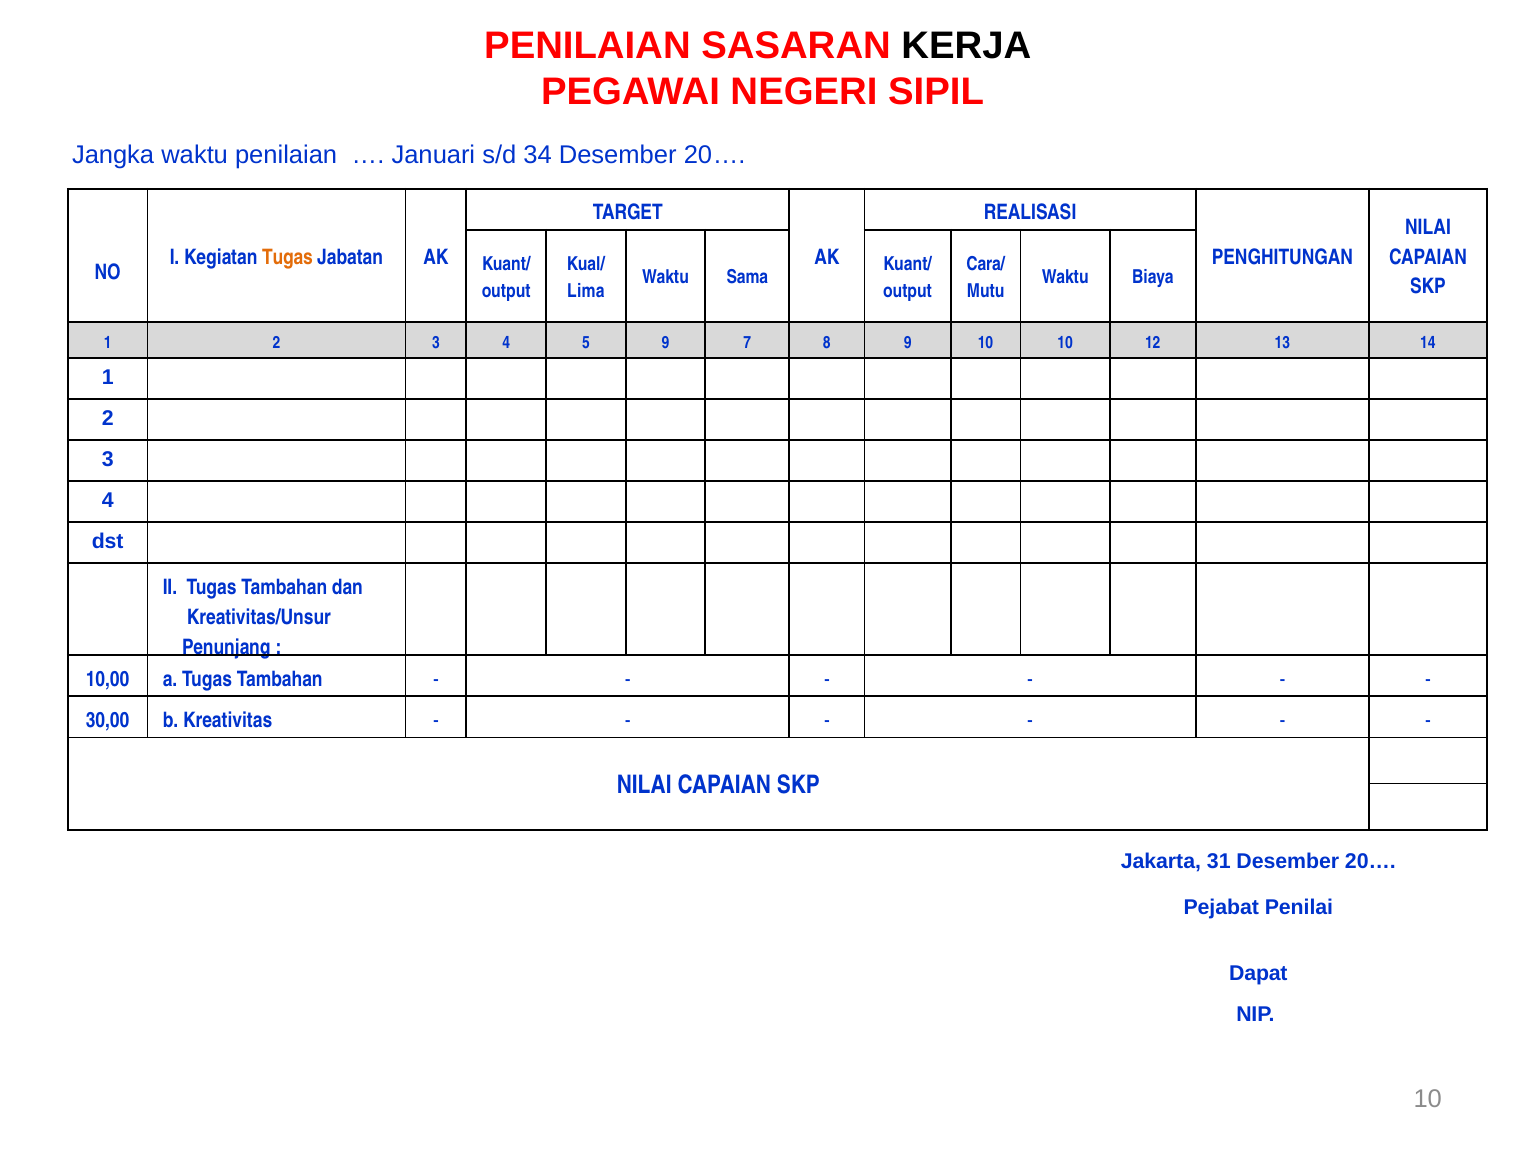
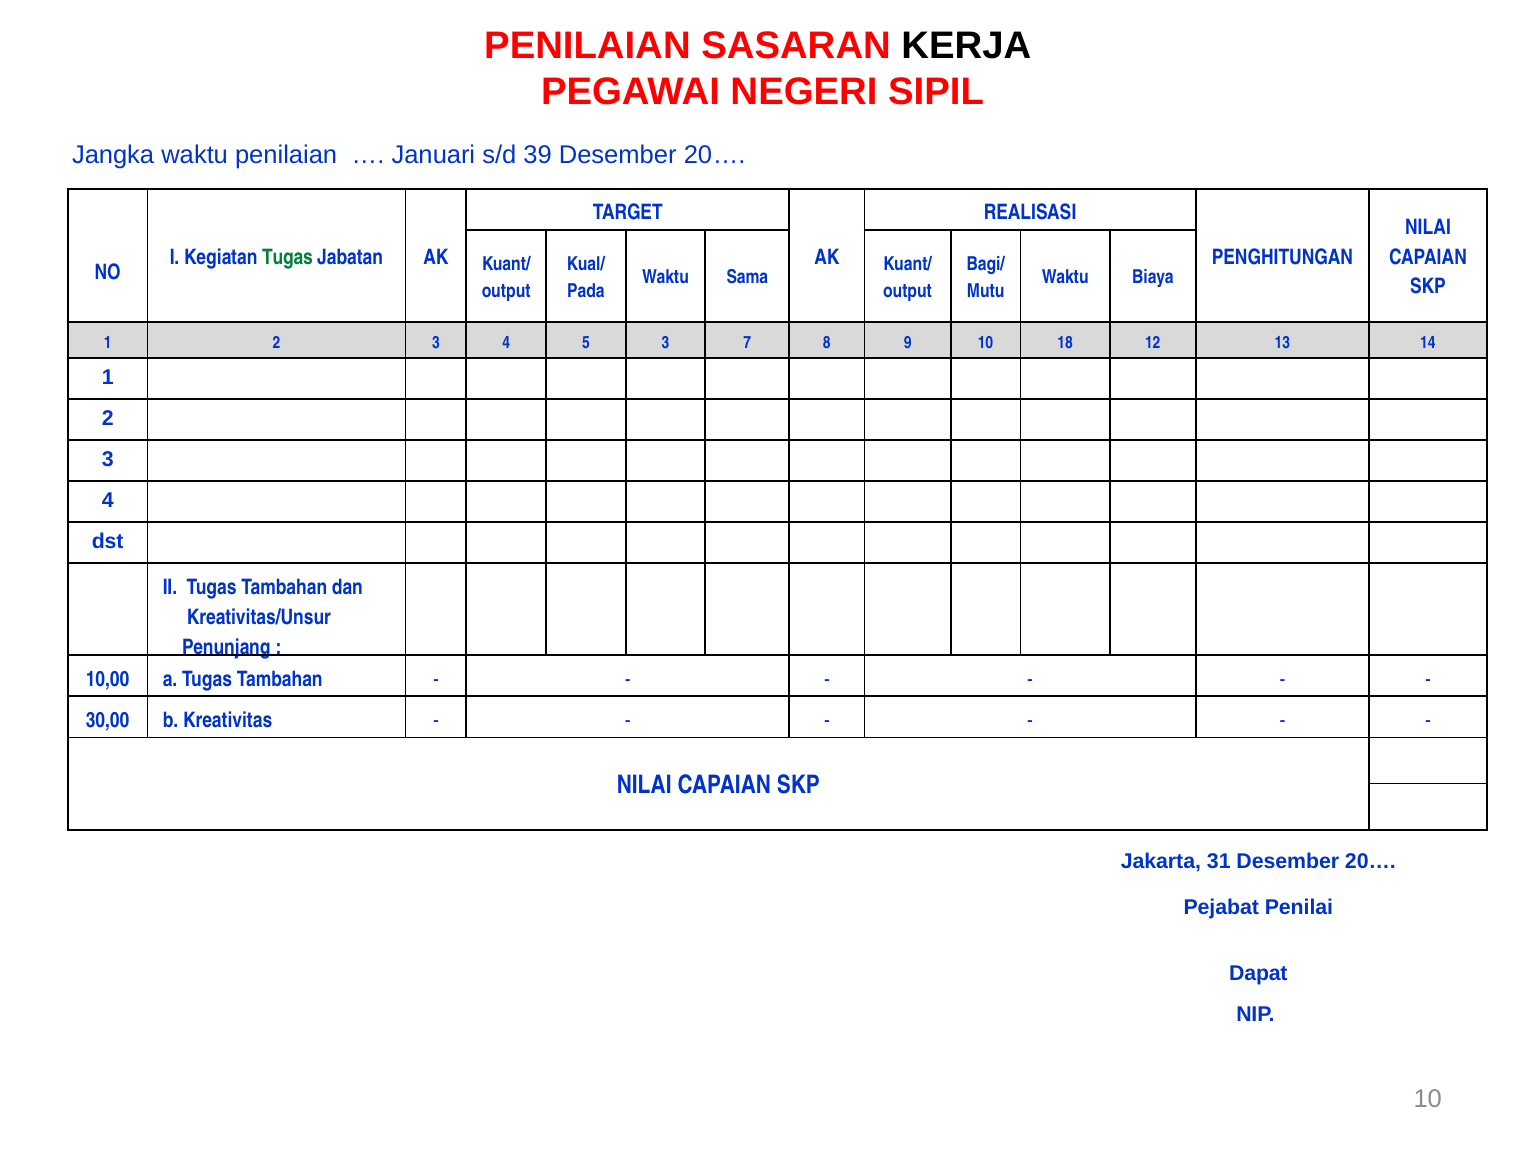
34: 34 -> 39
Tugas at (287, 257) colour: orange -> green
Cara/: Cara/ -> Bagi/
Lima: Lima -> Pada
5 9: 9 -> 3
10 10: 10 -> 18
